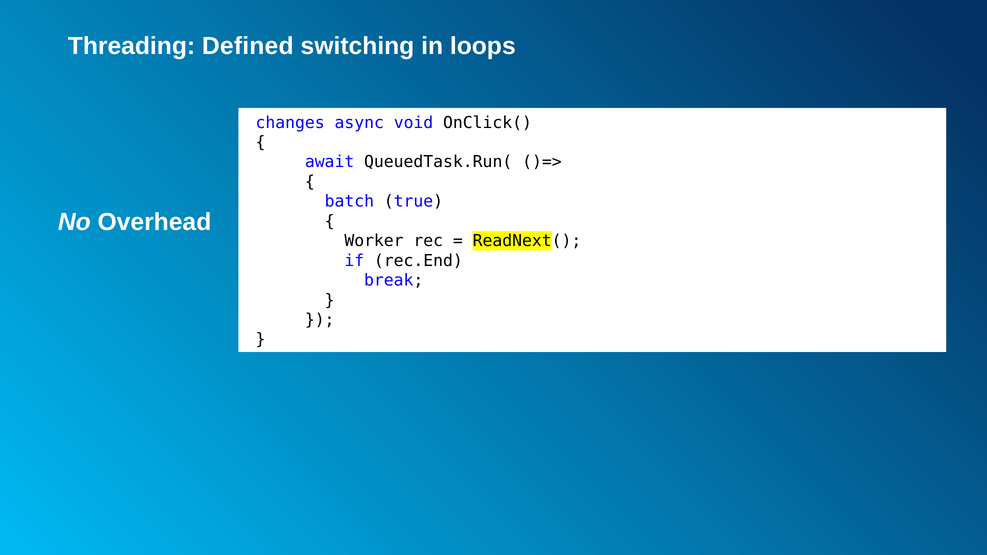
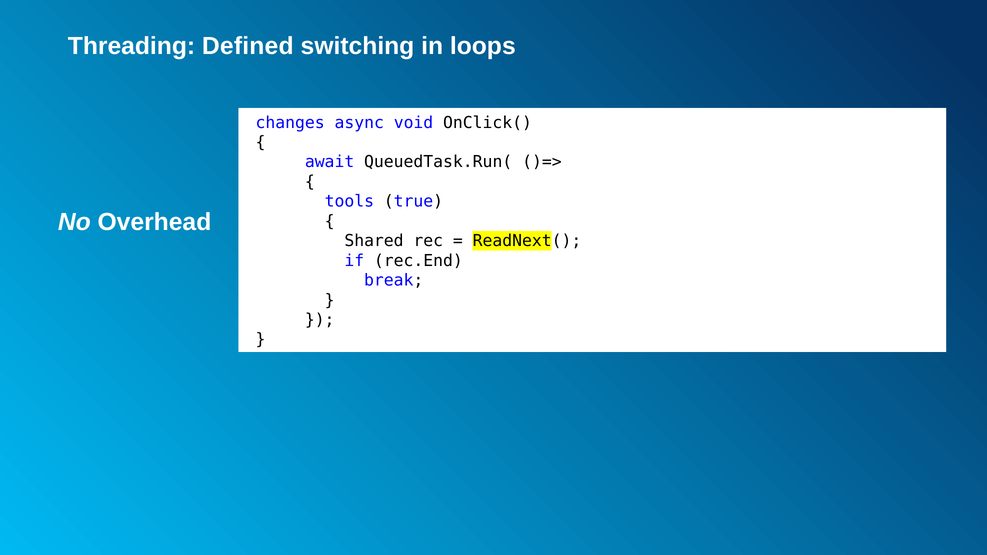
batch: batch -> tools
Worker: Worker -> Shared
